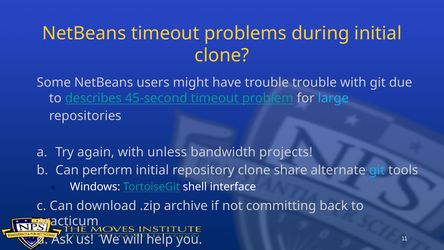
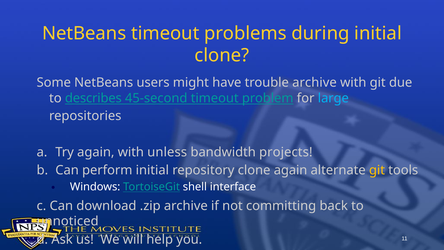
trouble trouble: trouble -> archive
clone share: share -> again
git at (377, 170) colour: light blue -> yellow
practicum: practicum -> unnoticed
